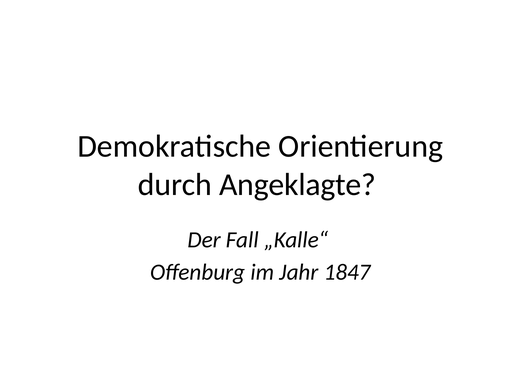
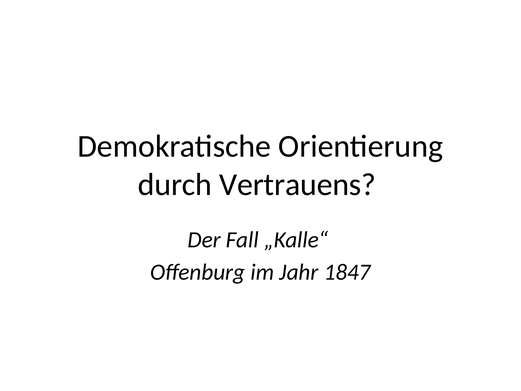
Angeklagte: Angeklagte -> Vertrauens
